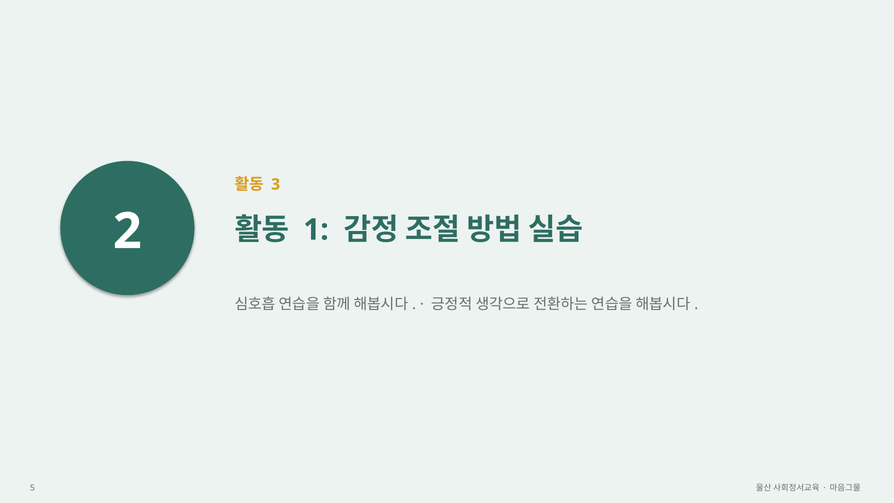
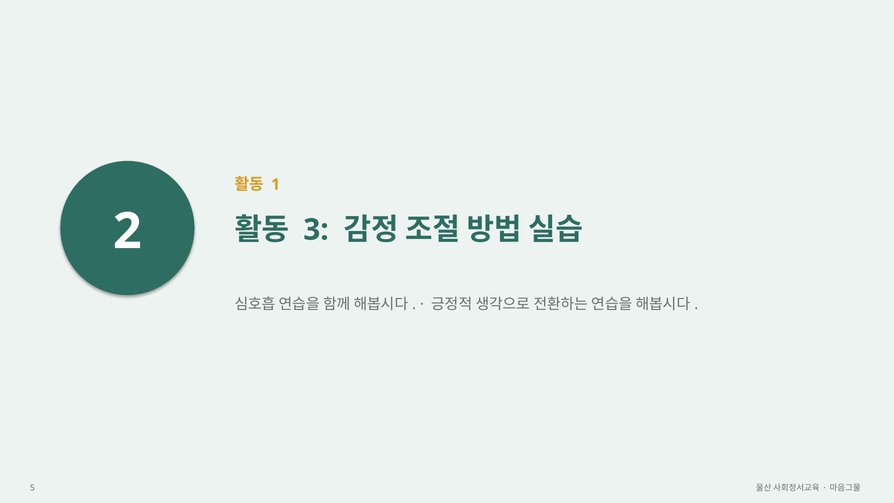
3: 3 -> 1
1: 1 -> 3
